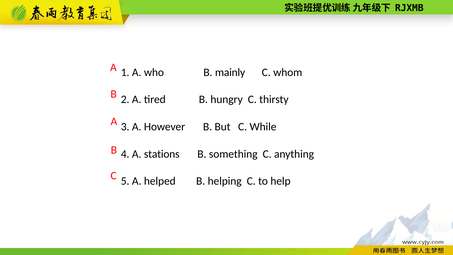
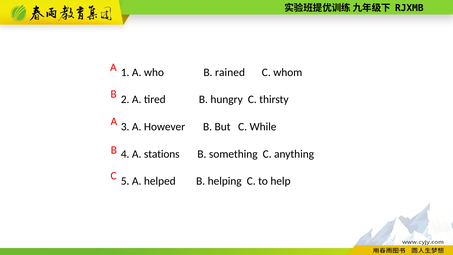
mainly: mainly -> rained
